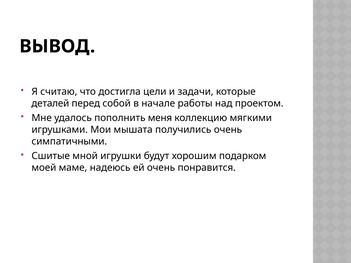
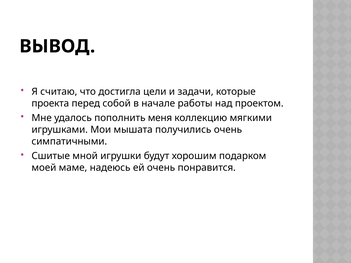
деталей: деталей -> проекта
